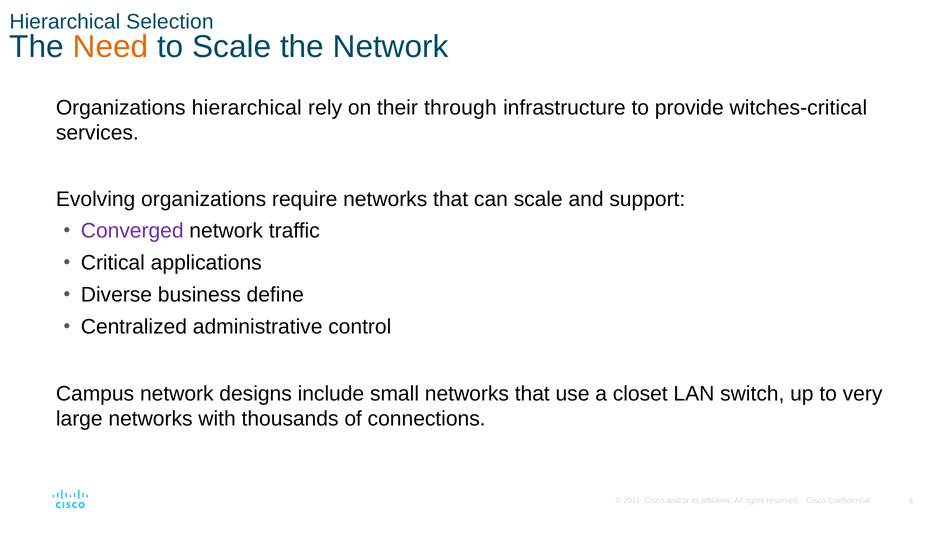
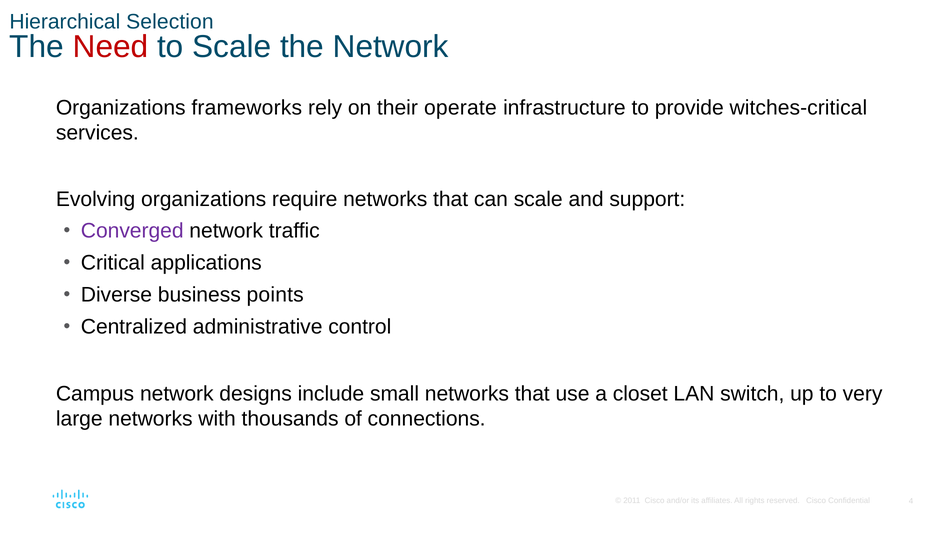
Need colour: orange -> red
Organizations hierarchical: hierarchical -> frameworks
through: through -> operate
define: define -> points
